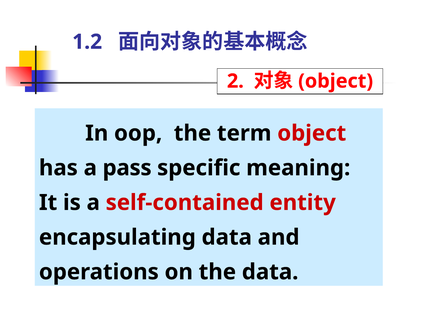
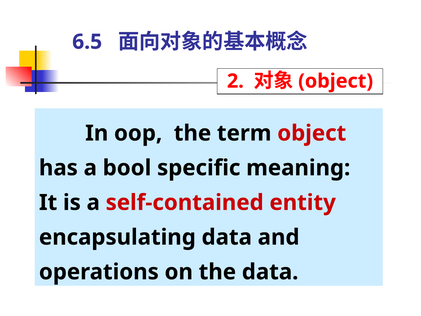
1.2: 1.2 -> 6.5
pass: pass -> bool
